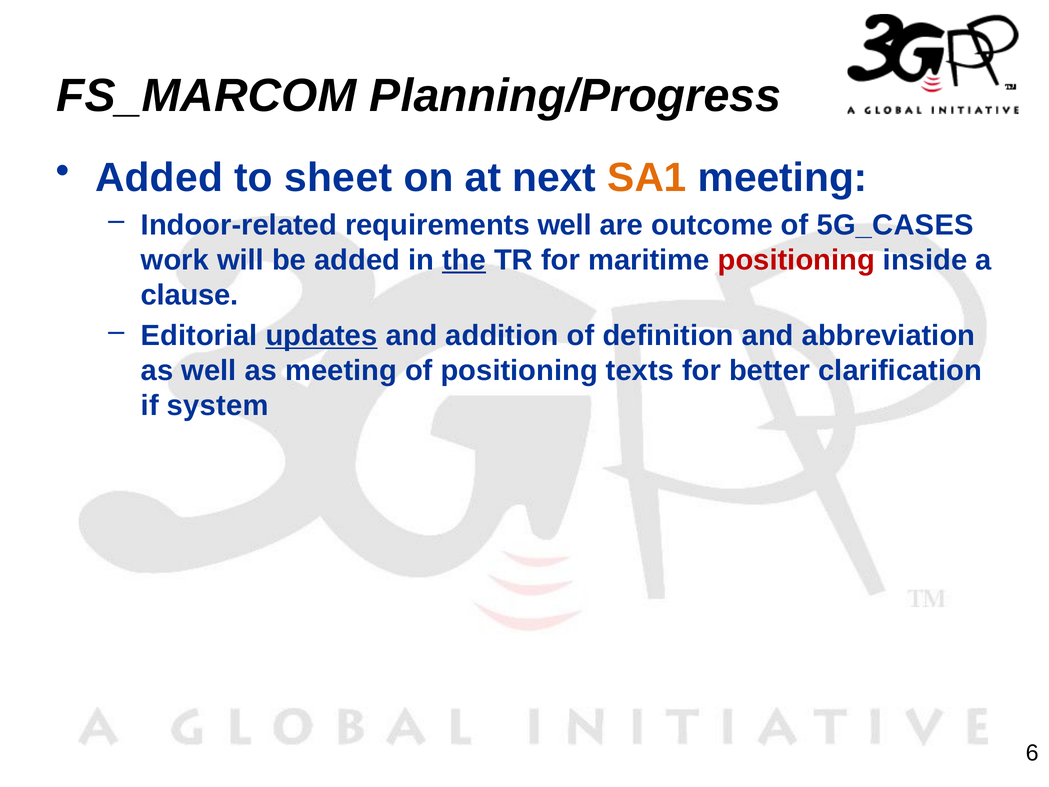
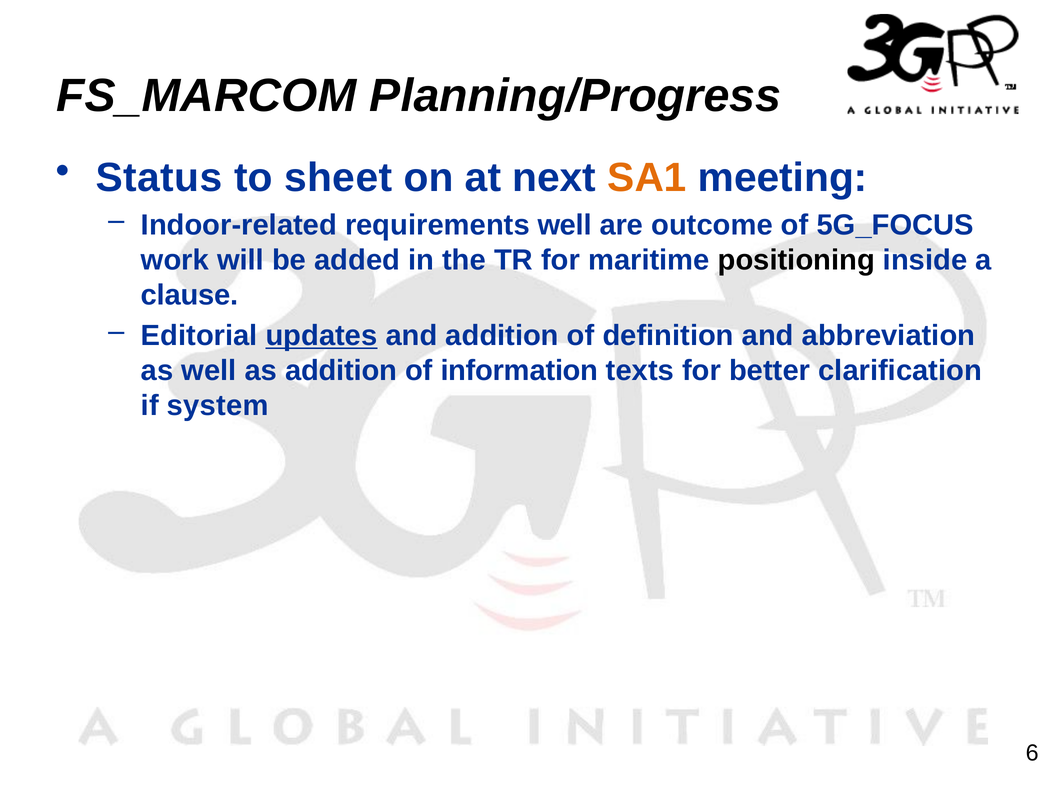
Added at (159, 178): Added -> Status
5G_CASES: 5G_CASES -> 5G_FOCUS
the underline: present -> none
positioning at (796, 260) colour: red -> black
as meeting: meeting -> addition
of positioning: positioning -> information
